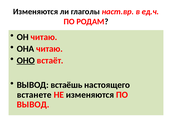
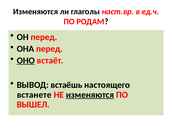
ОН читаю: читаю -> перед
ОНА читаю: читаю -> перед
изменяются at (90, 95) underline: none -> present
ВЫВОД at (33, 105): ВЫВОД -> ВЫШЕЛ
